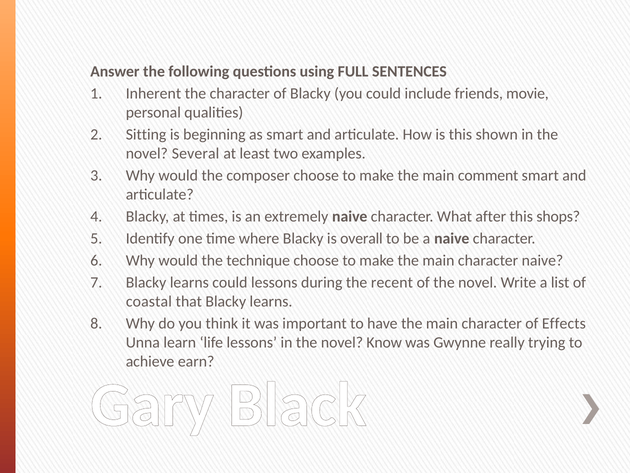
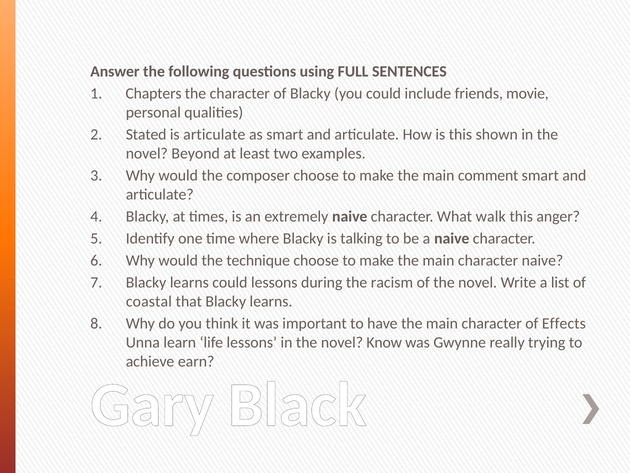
Inherent: Inherent -> Chapters
Sitting: Sitting -> Stated
is beginning: beginning -> articulate
Several: Several -> Beyond
after: after -> walk
shops: shops -> anger
overall: overall -> talking
recent: recent -> racism
